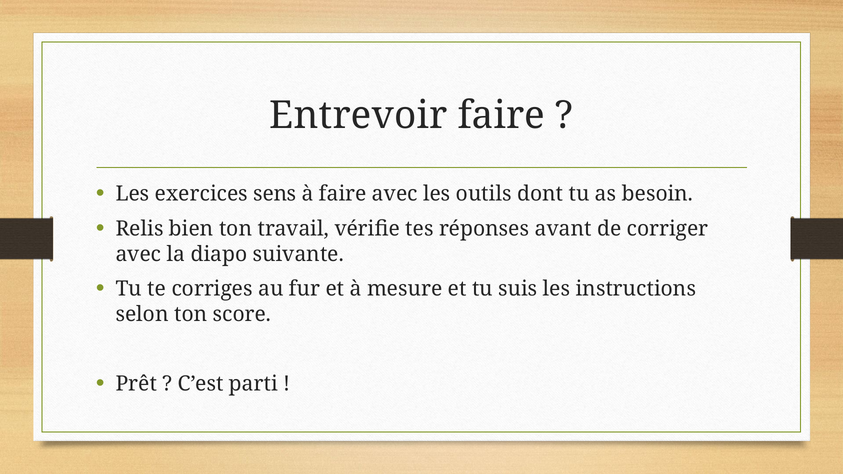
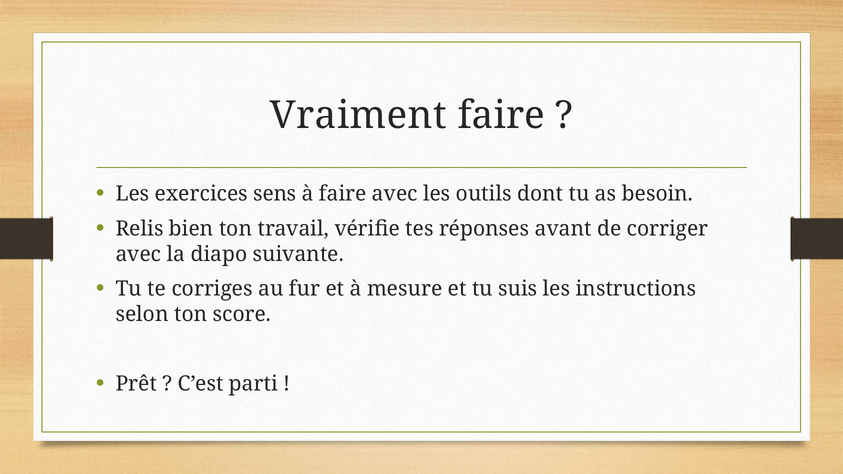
Entrevoir: Entrevoir -> Vraiment
